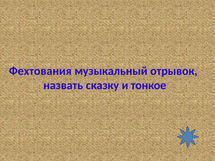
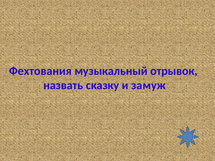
тонкое: тонкое -> замуж
